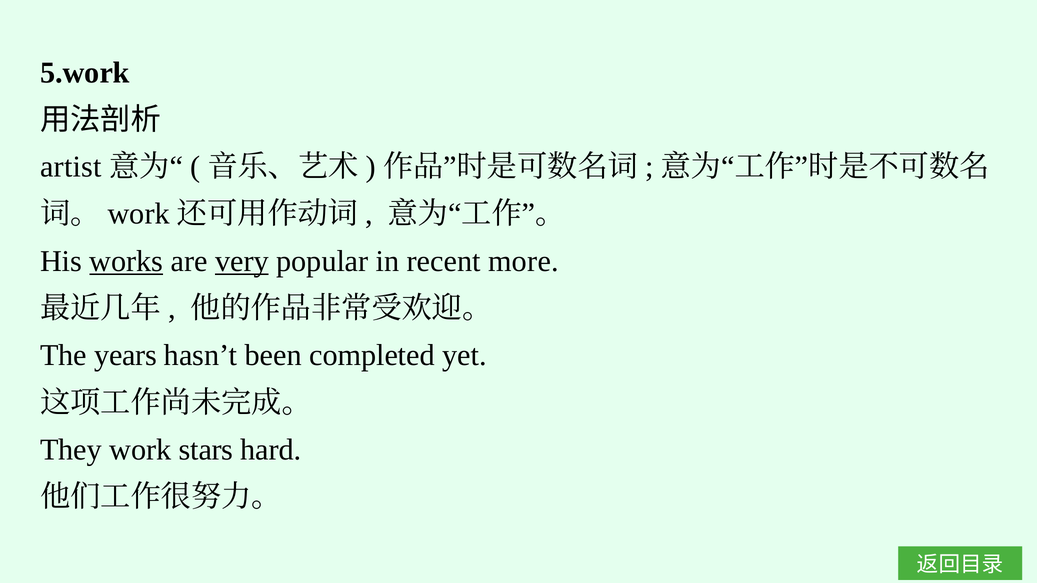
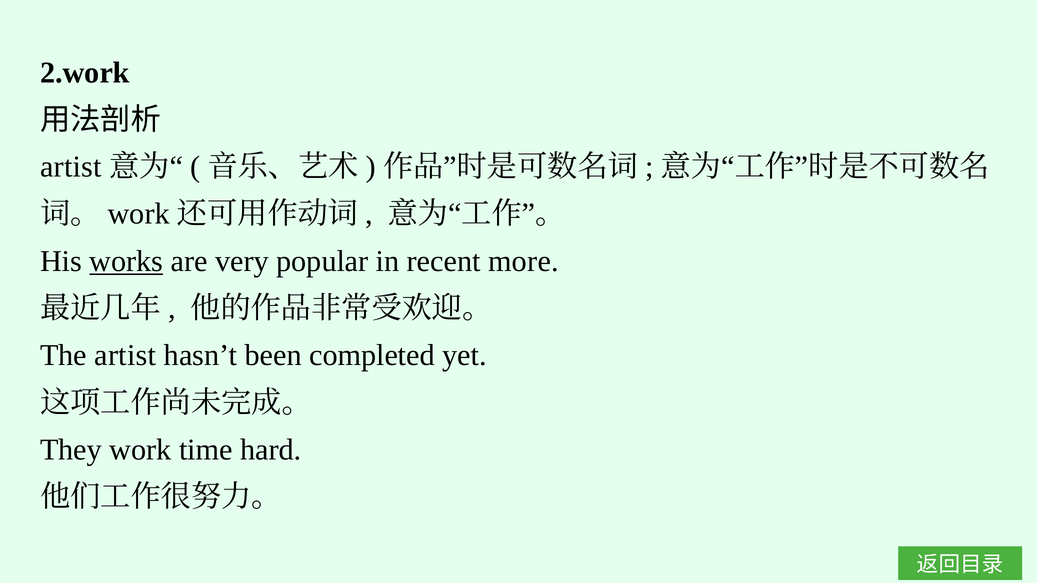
5.work: 5.work -> 2.work
very underline: present -> none
The years: years -> artist
stars: stars -> time
